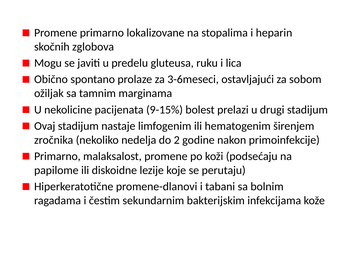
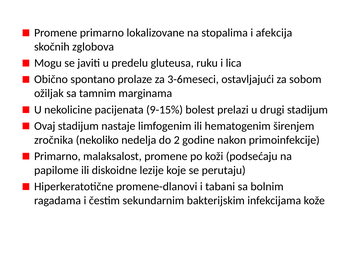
heparin: heparin -> afekcija
